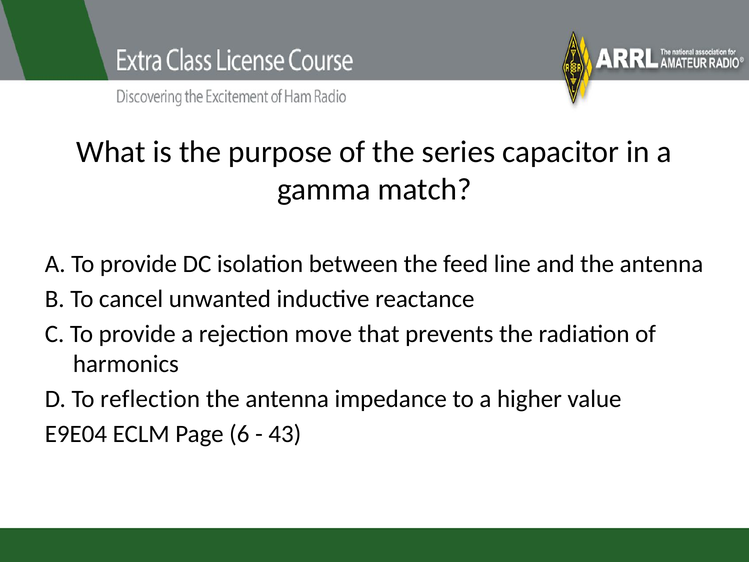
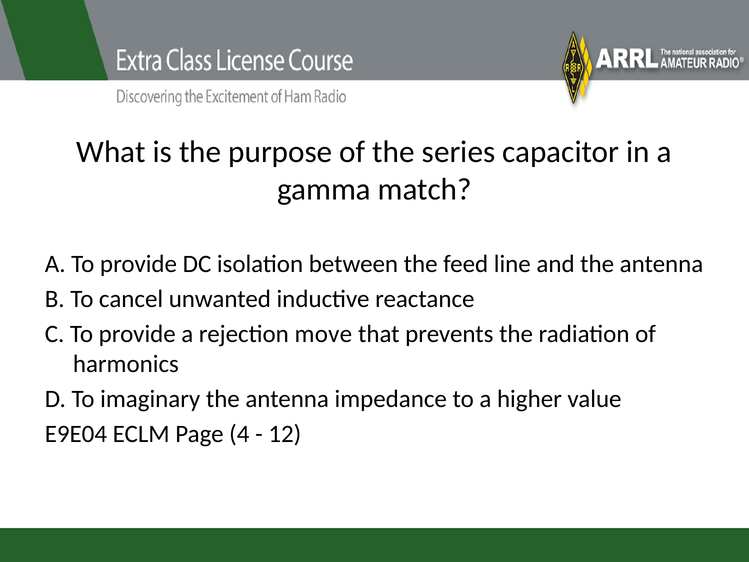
reflection: reflection -> imaginary
6: 6 -> 4
43: 43 -> 12
